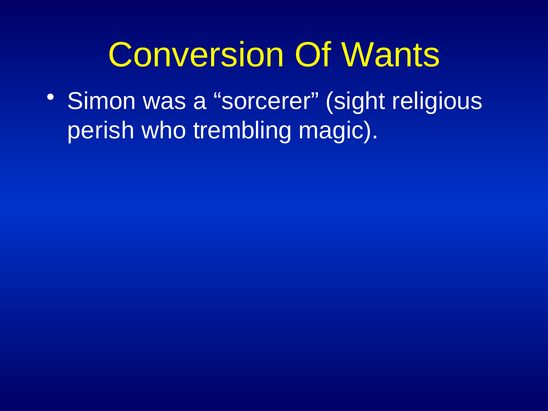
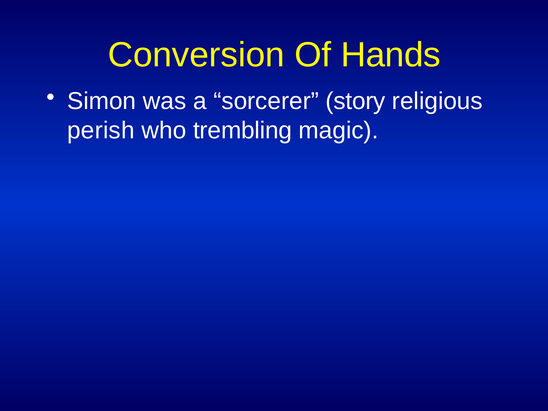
Wants: Wants -> Hands
sight: sight -> story
